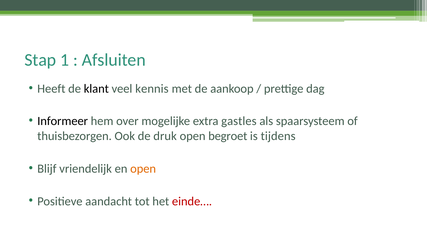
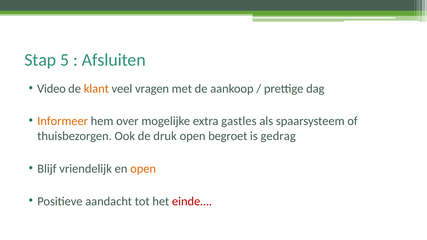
1: 1 -> 5
Heeft: Heeft -> Video
klant colour: black -> orange
kennis: kennis -> vragen
Informeer colour: black -> orange
tijdens: tijdens -> gedrag
